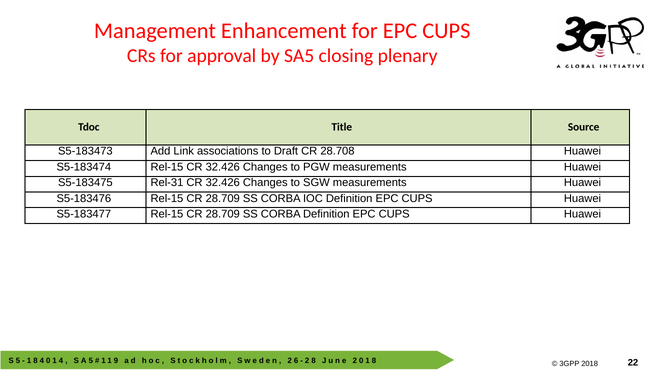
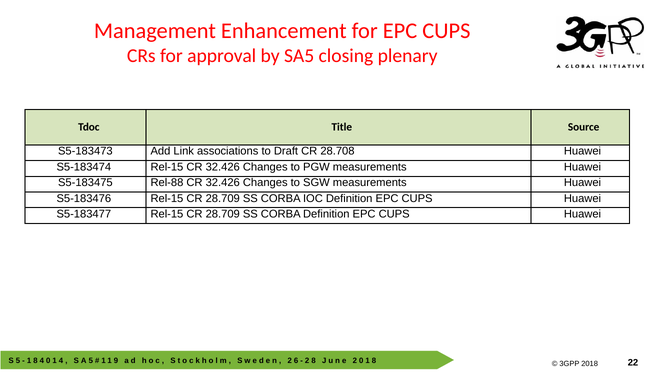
Rel-31: Rel-31 -> Rel-88
